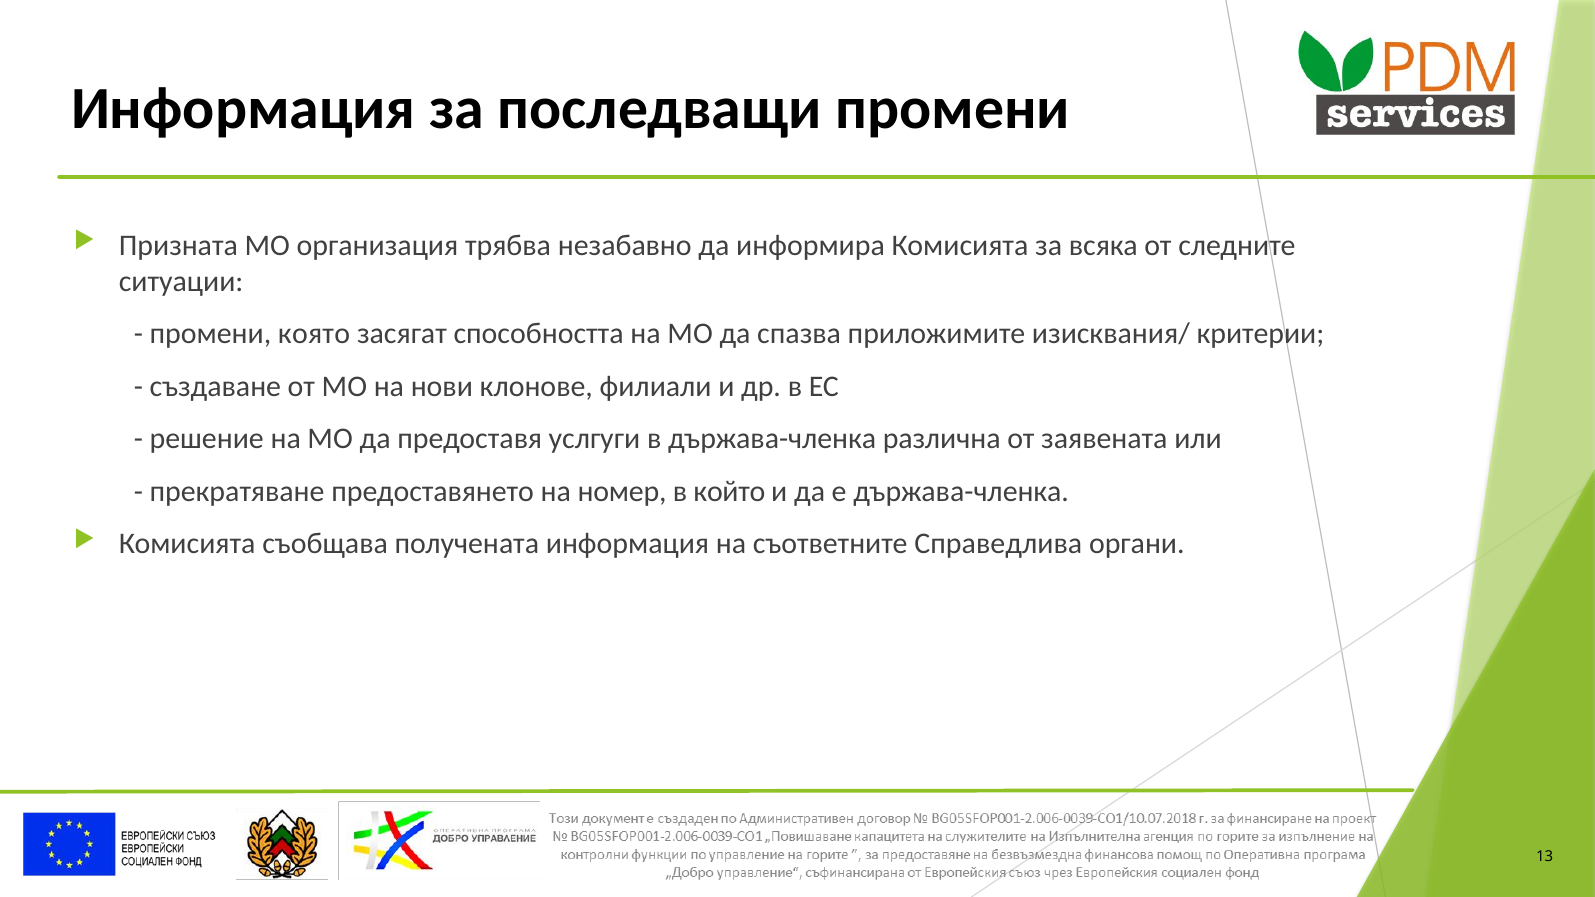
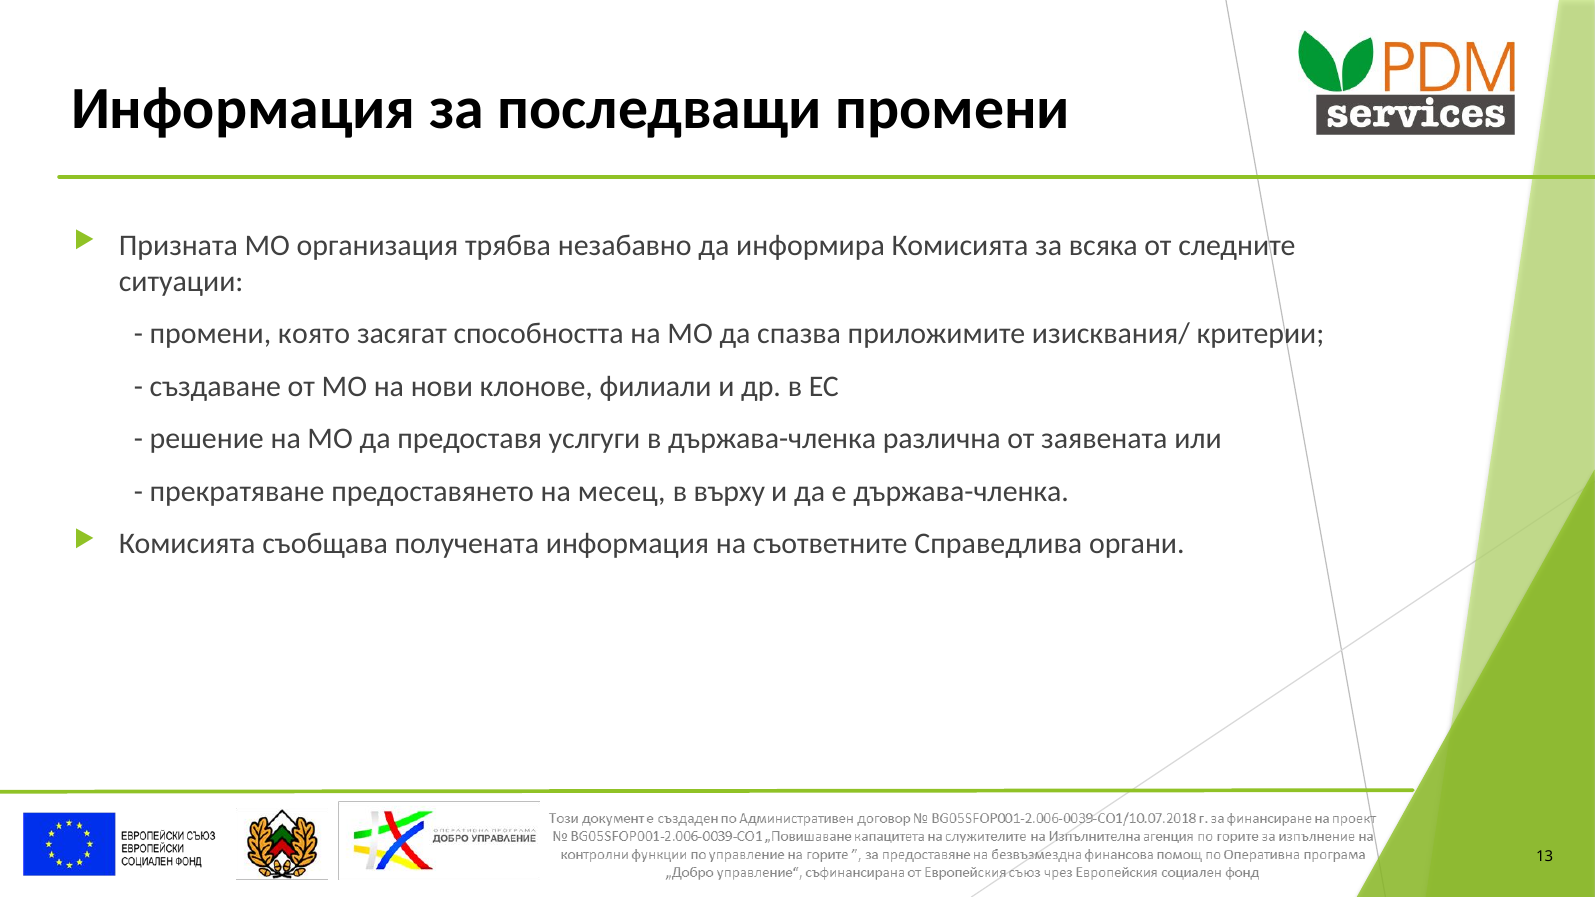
номер: номер -> месец
който: който -> върху
